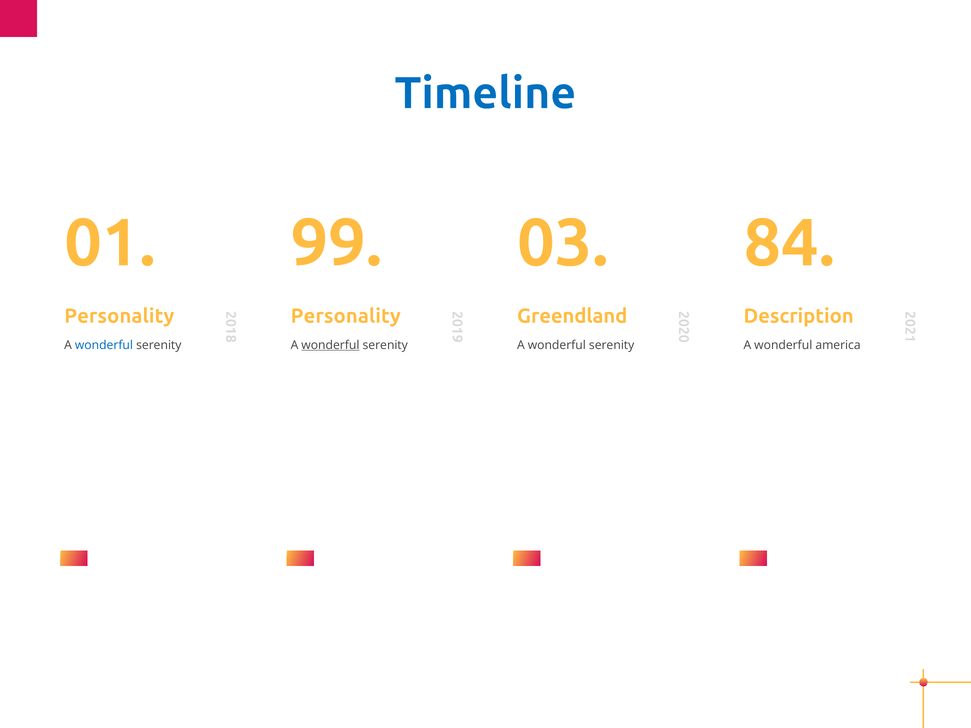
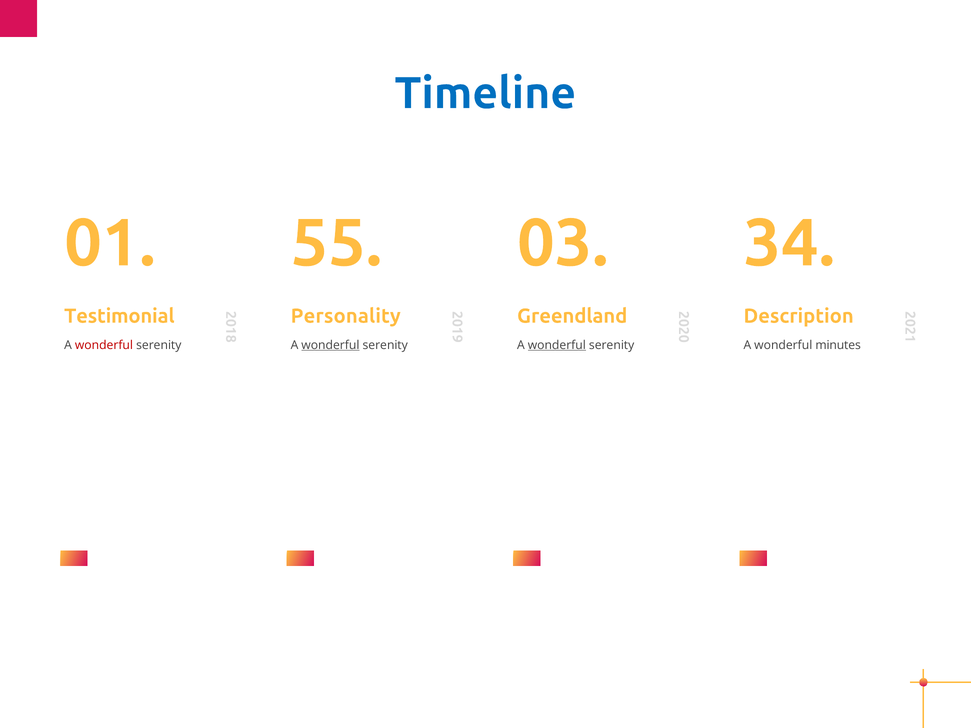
99: 99 -> 55
84: 84 -> 34
Personality at (119, 316): Personality -> Testimonial
wonderful at (104, 345) colour: blue -> red
wonderful at (557, 345) underline: none -> present
america: america -> minutes
